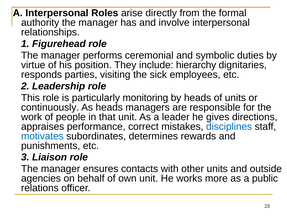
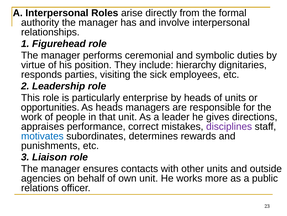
monitoring: monitoring -> enterprise
continuously: continuously -> opportunities
disciplines colour: blue -> purple
